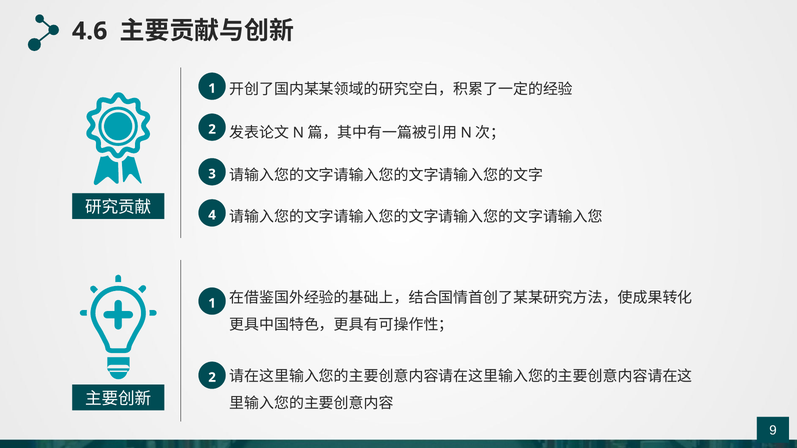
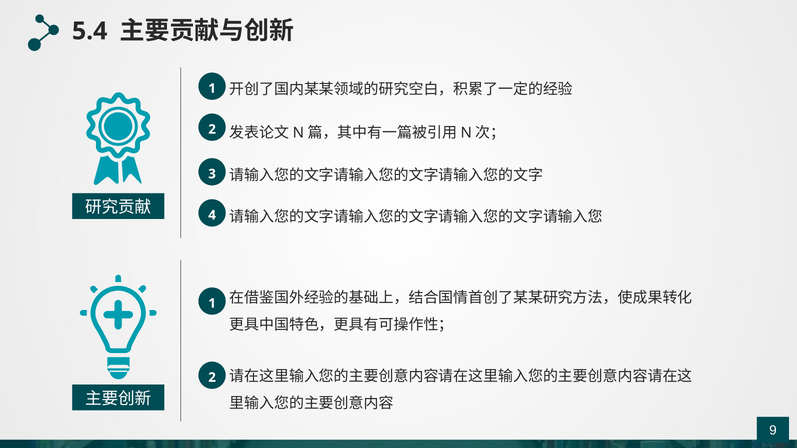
4.6: 4.6 -> 5.4
